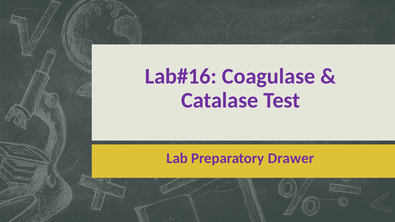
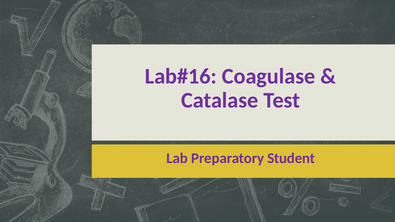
Drawer: Drawer -> Student
